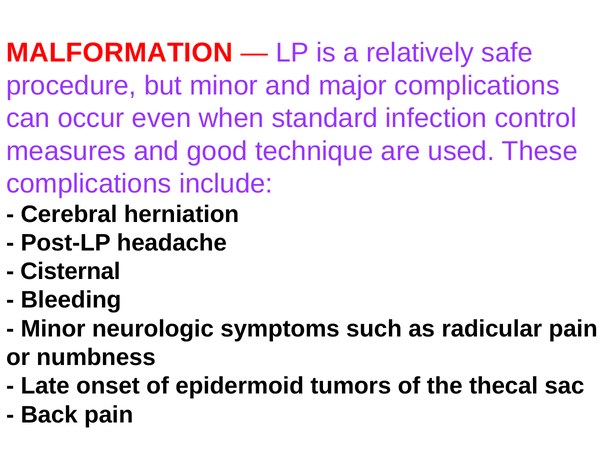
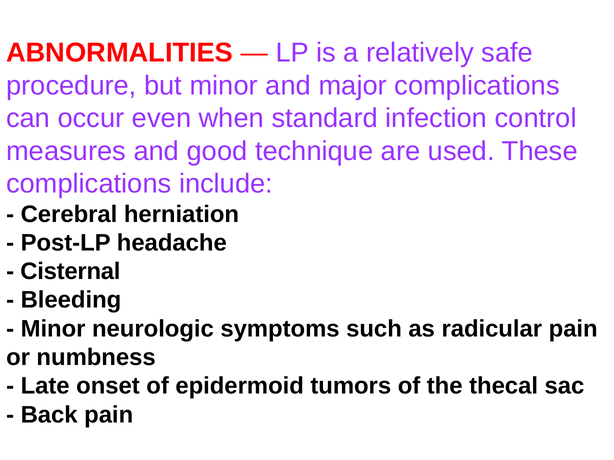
MALFORMATION: MALFORMATION -> ABNORMALITIES
